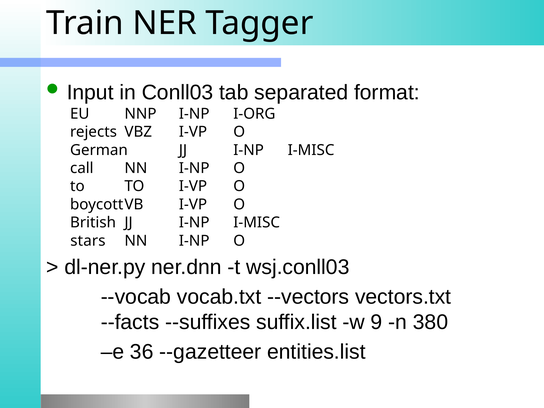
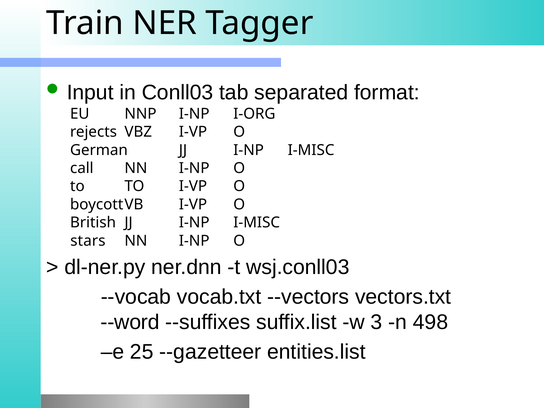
--facts: --facts -> --word
9: 9 -> 3
380: 380 -> 498
36: 36 -> 25
